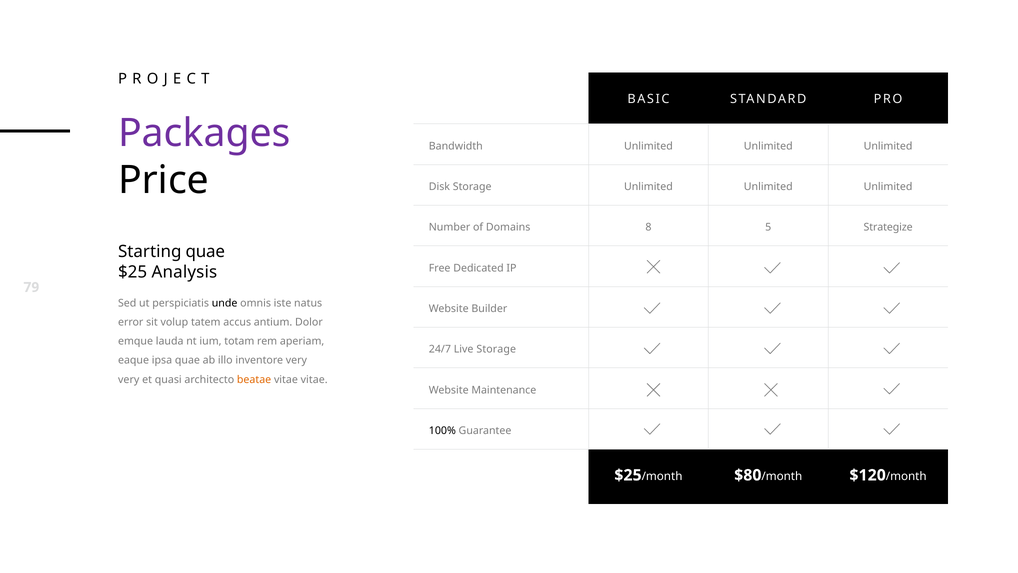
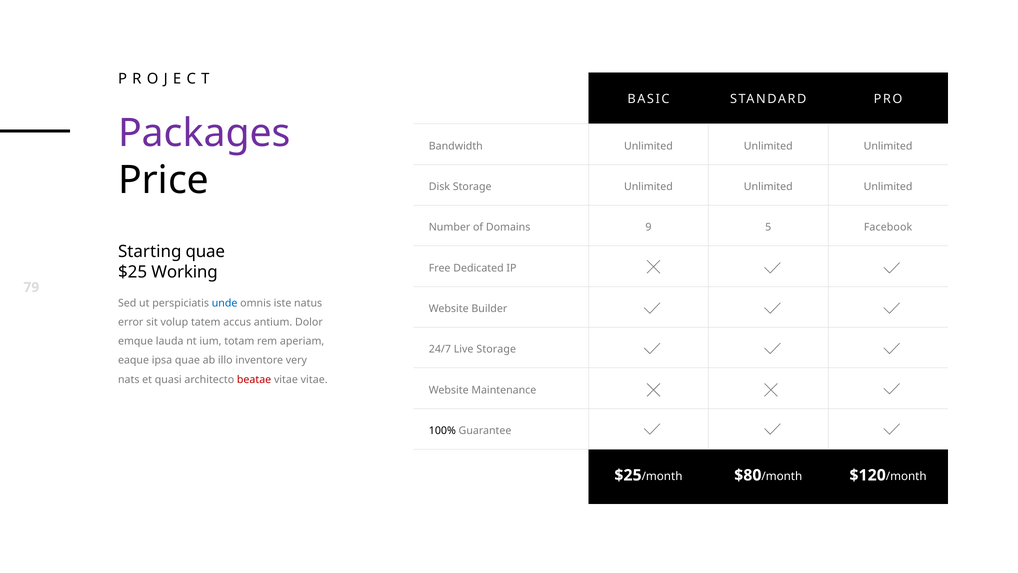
8: 8 -> 9
Strategize: Strategize -> Facebook
Analysis: Analysis -> Working
unde colour: black -> blue
very at (129, 379): very -> nats
beatae colour: orange -> red
